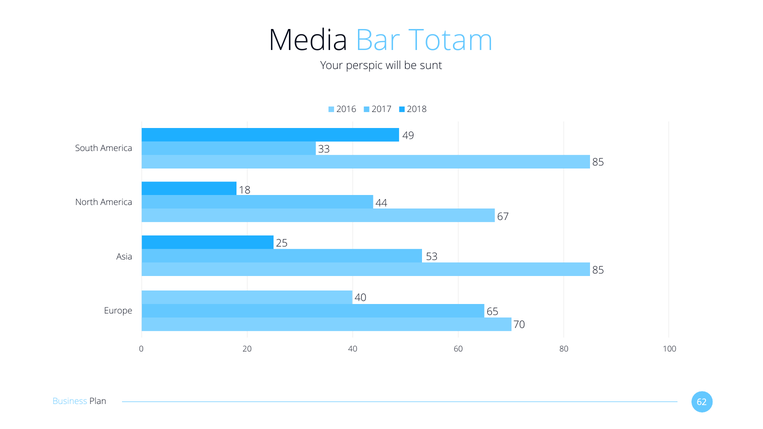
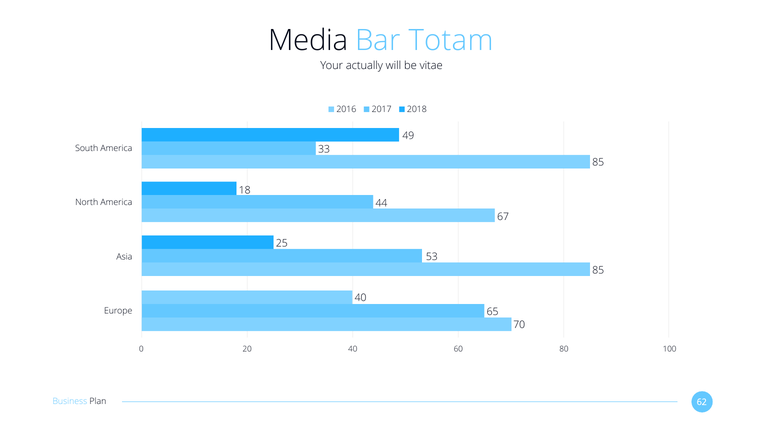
perspic: perspic -> actually
sunt: sunt -> vitae
